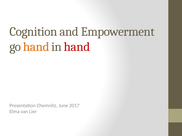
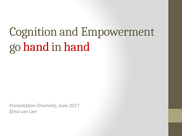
hand at (36, 47) colour: orange -> red
